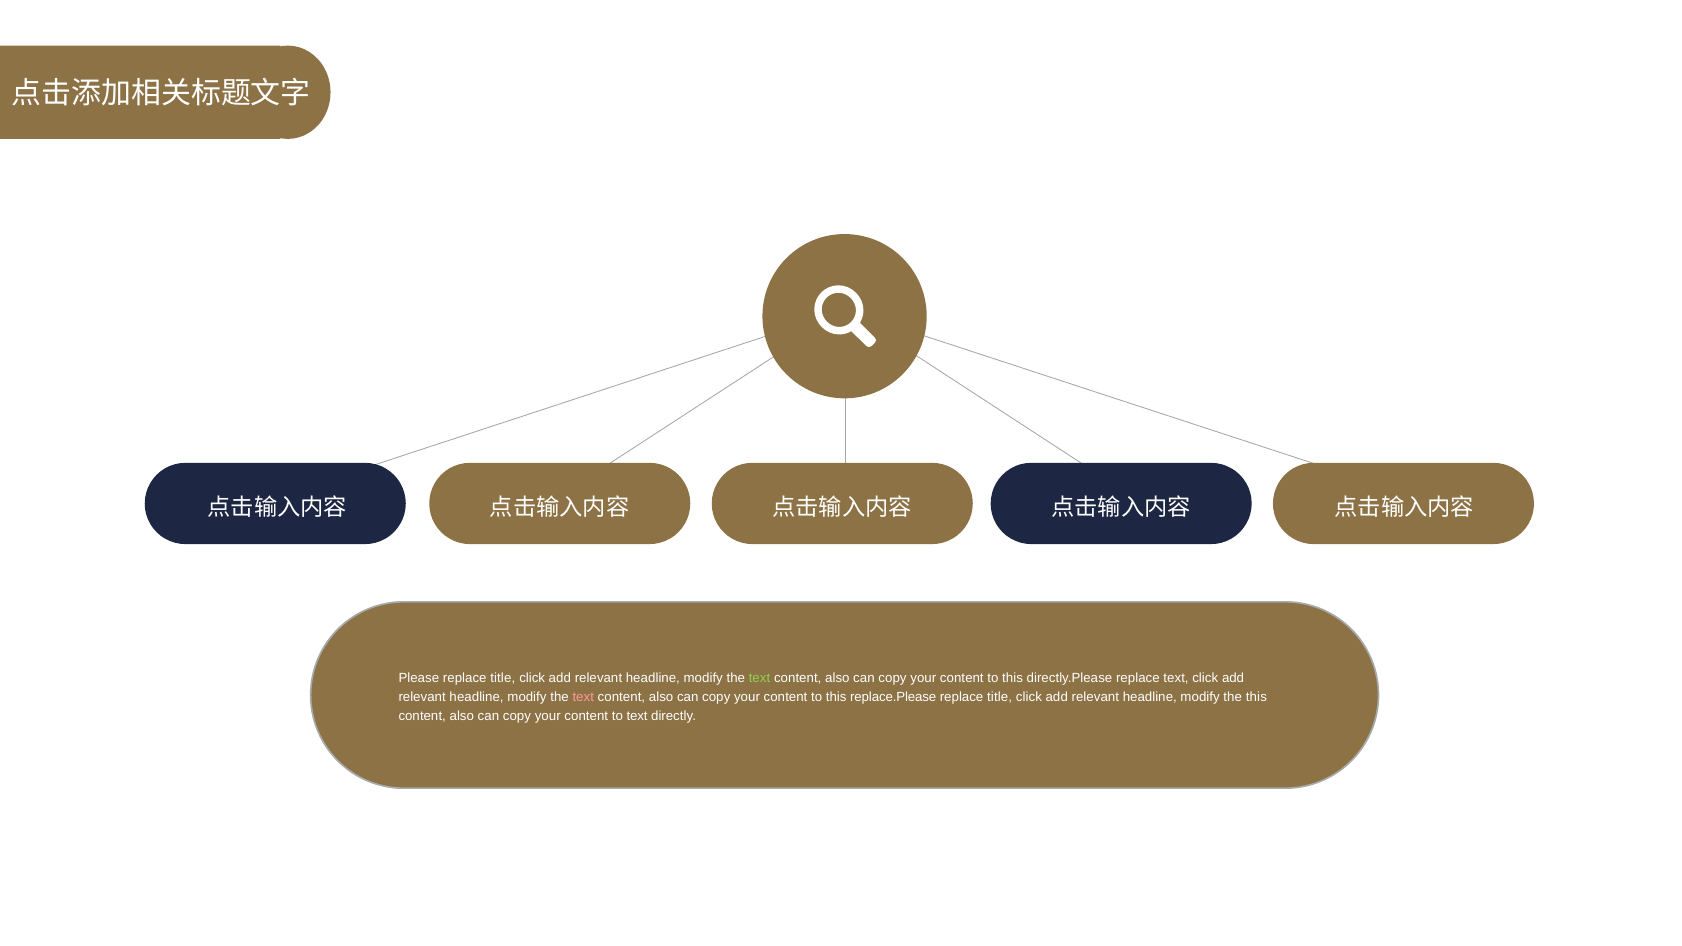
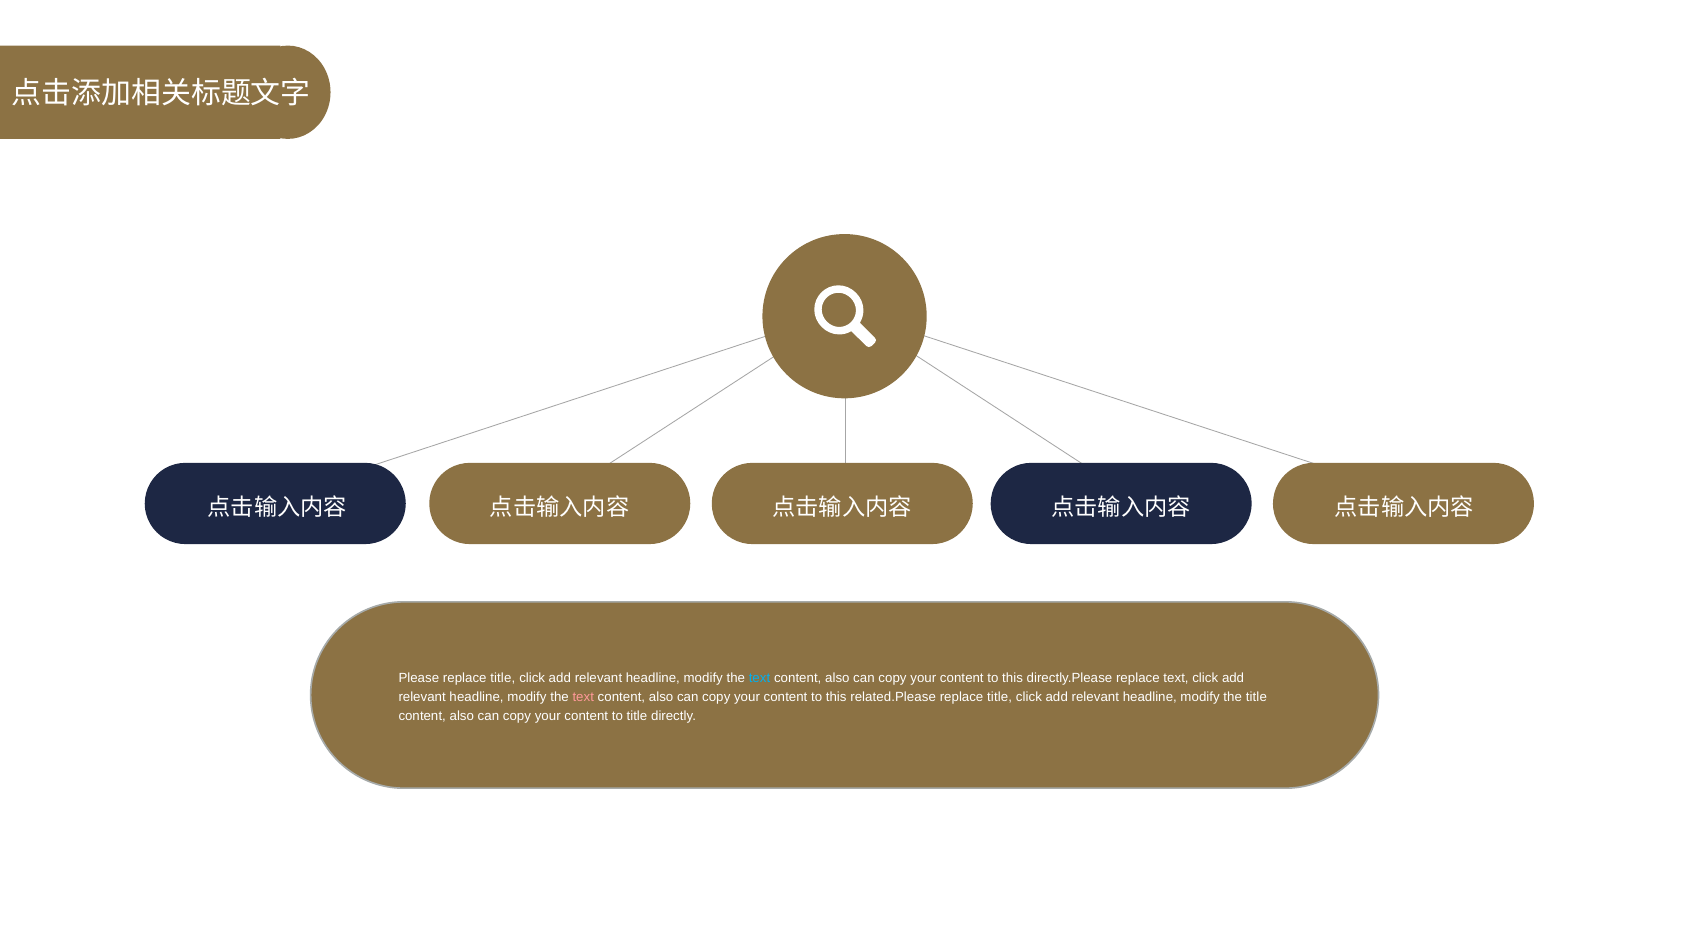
text at (760, 679) colour: light green -> light blue
replace.Please: replace.Please -> related.Please
the this: this -> title
to text: text -> title
